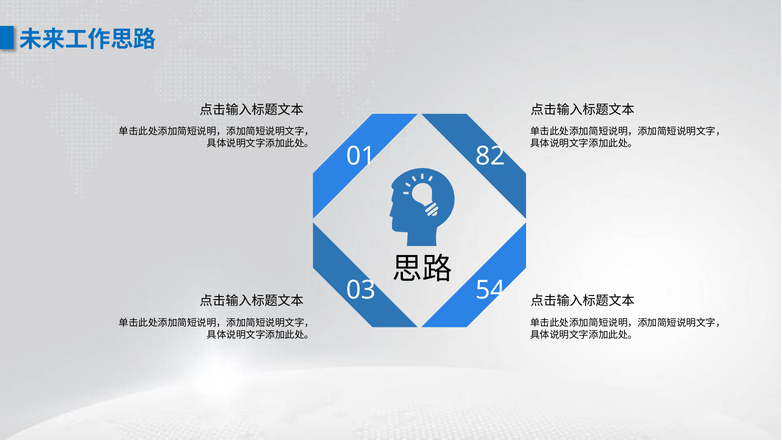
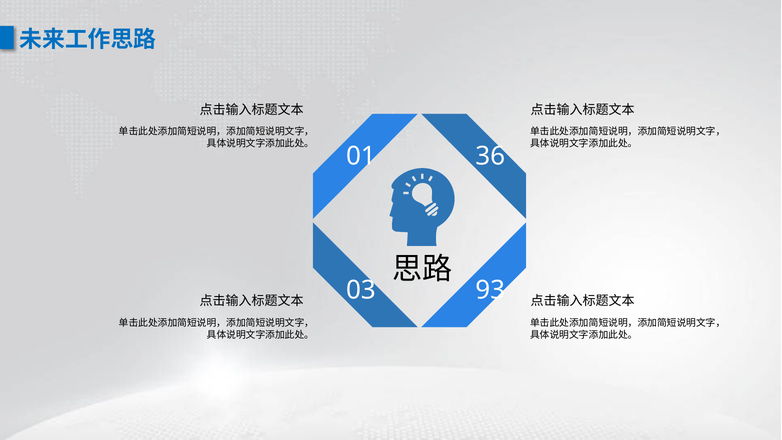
82: 82 -> 36
54: 54 -> 93
